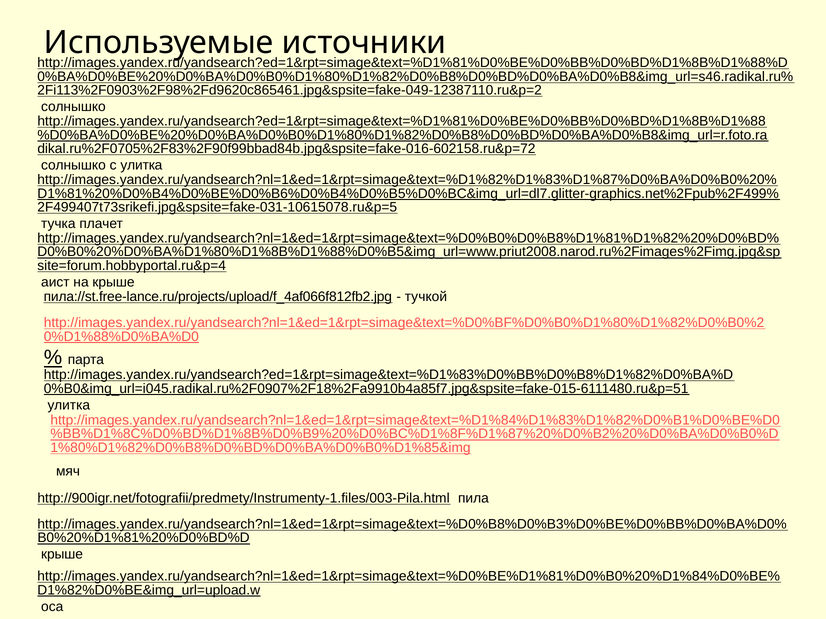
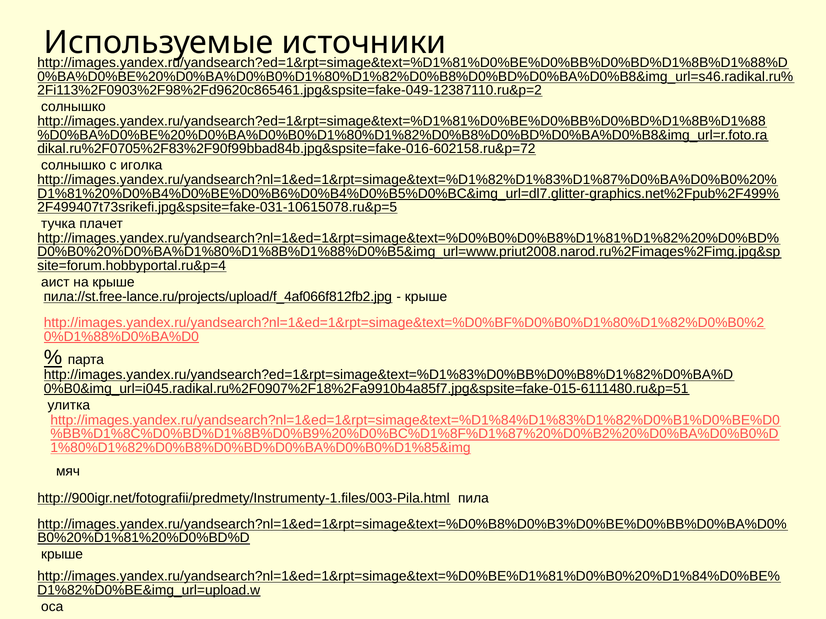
с улитка: улитка -> иголка
тучкой at (426, 297): тучкой -> крыше
